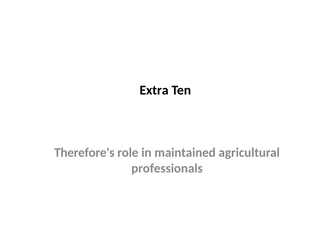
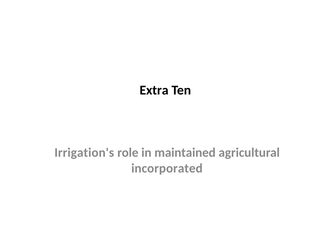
Therefore's: Therefore's -> Irrigation's
professionals: professionals -> incorporated
